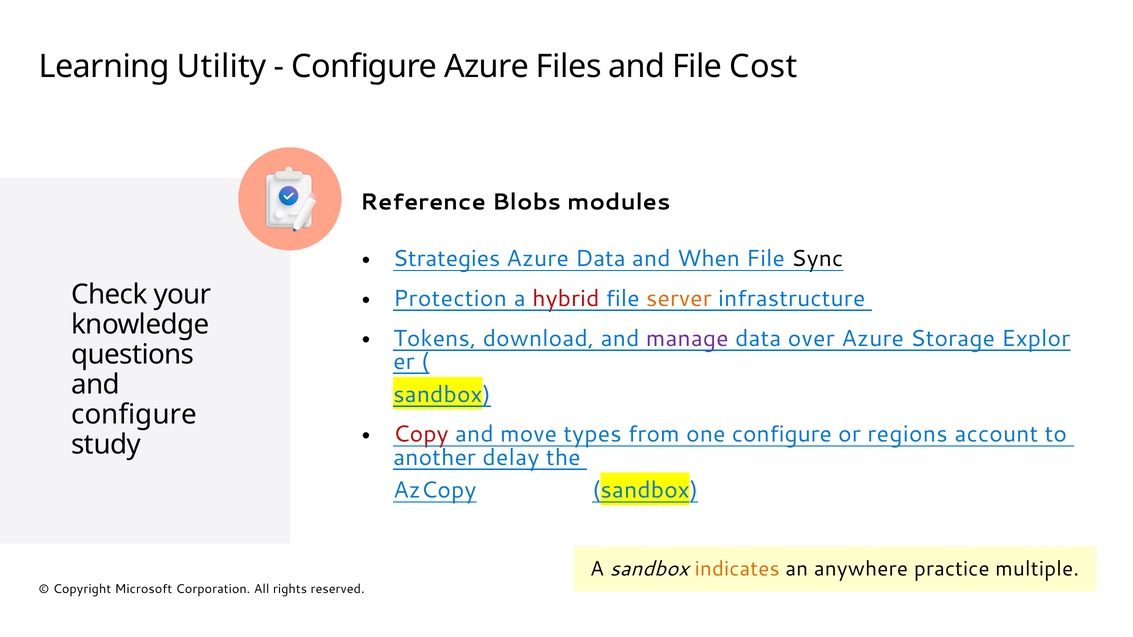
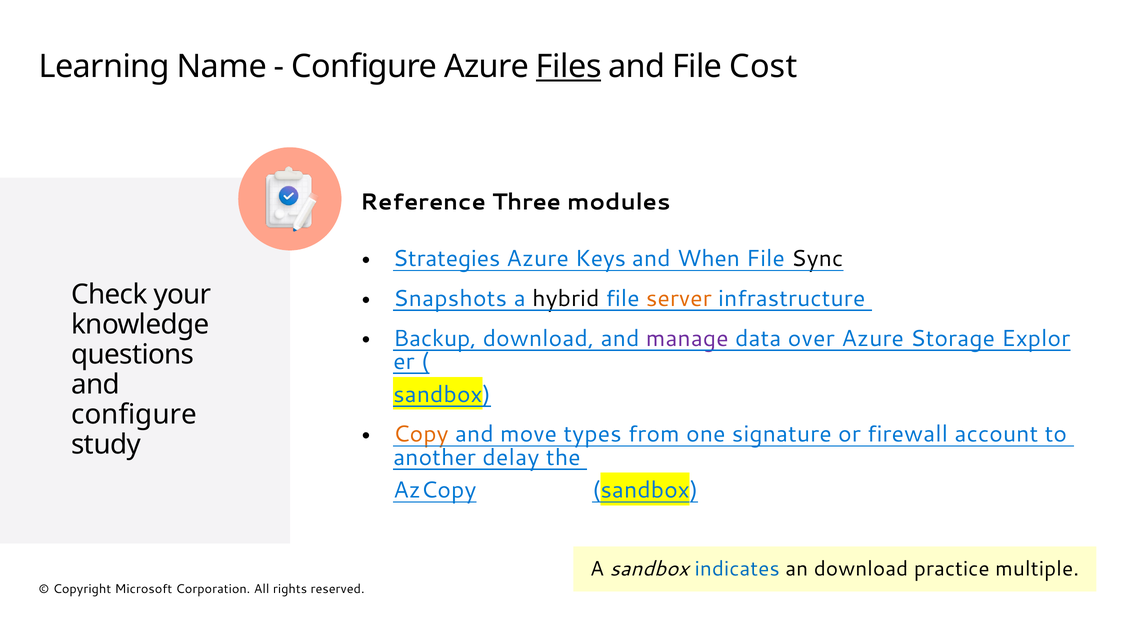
Utility: Utility -> Name
Files underline: none -> present
Blobs: Blobs -> Three
Azure Data: Data -> Keys
Protection: Protection -> Snapshots
hybrid colour: red -> black
Tokens: Tokens -> Backup
Copy colour: red -> orange
one configure: configure -> signature
regions: regions -> firewall
indicates colour: orange -> blue
an anywhere: anywhere -> download
